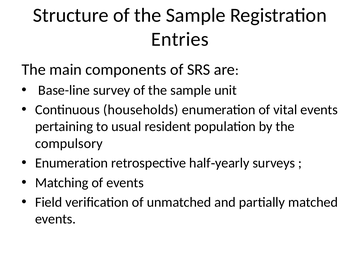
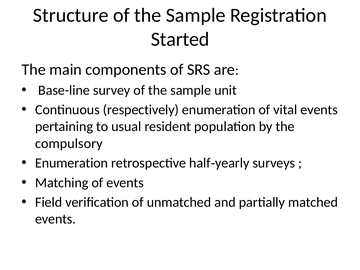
Entries: Entries -> Started
households: households -> respectively
